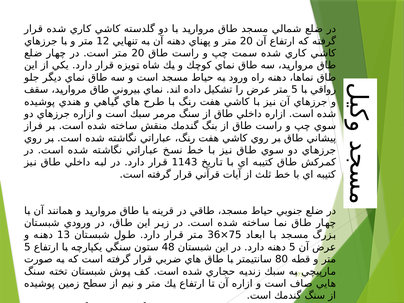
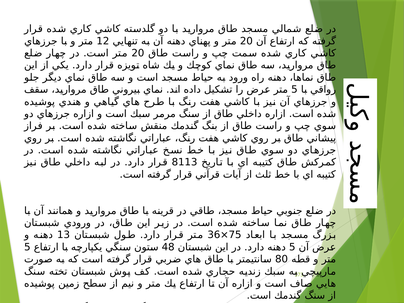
1143: 1143 -> 8113
